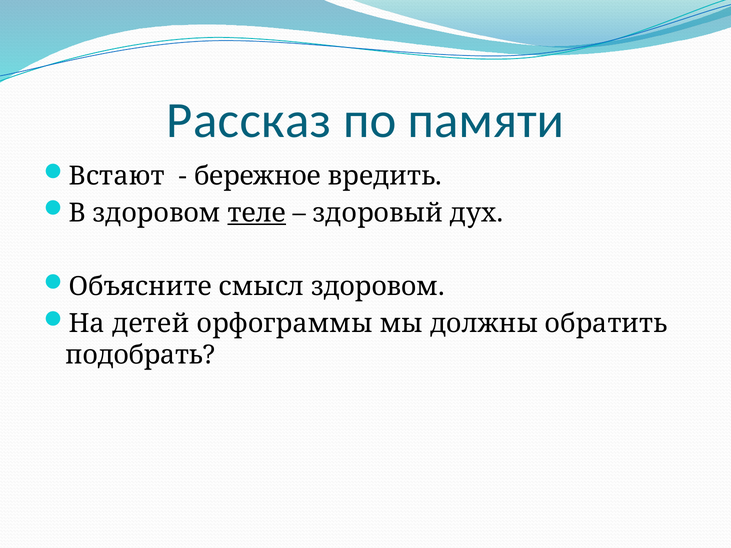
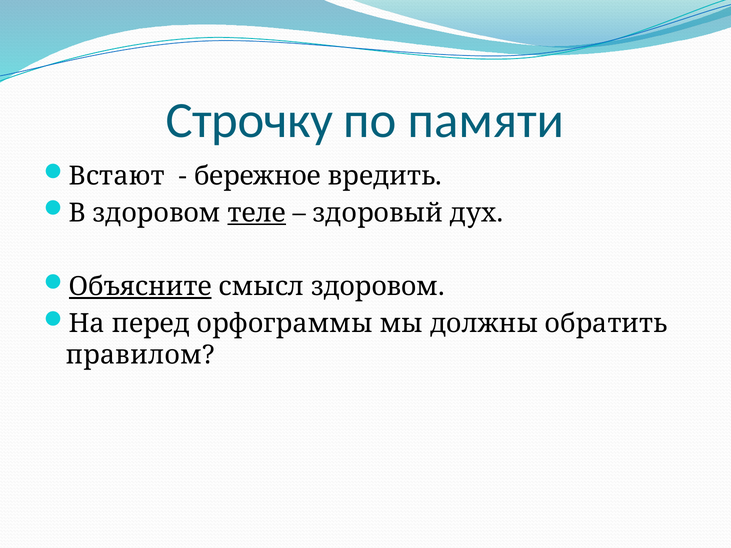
Рассказ: Рассказ -> Строчку
Объясните underline: none -> present
детей: детей -> перед
подобрать: подобрать -> правилом
